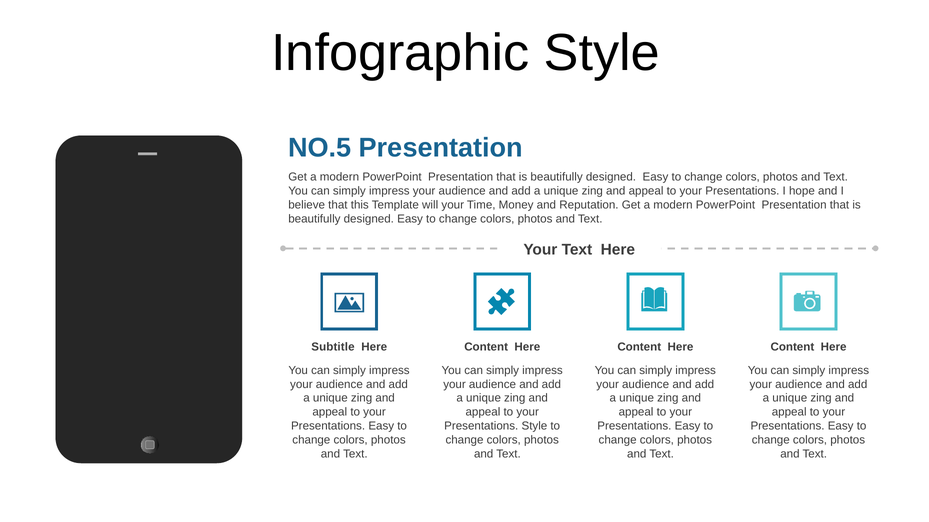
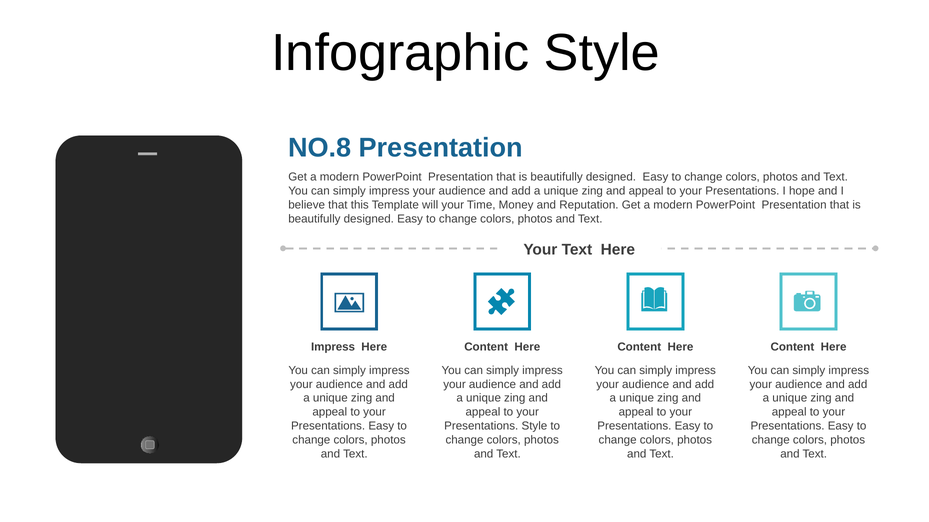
NO.5: NO.5 -> NO.8
Subtitle at (333, 347): Subtitle -> Impress
